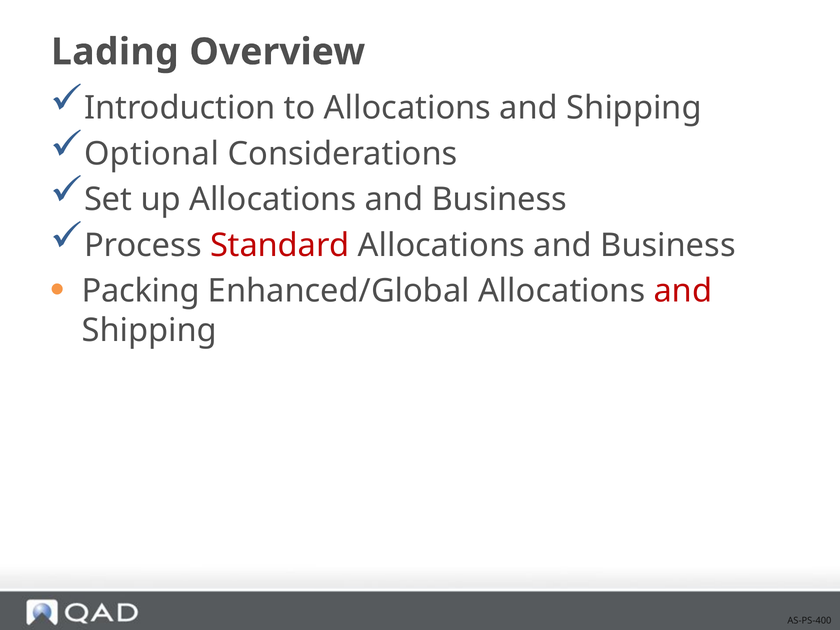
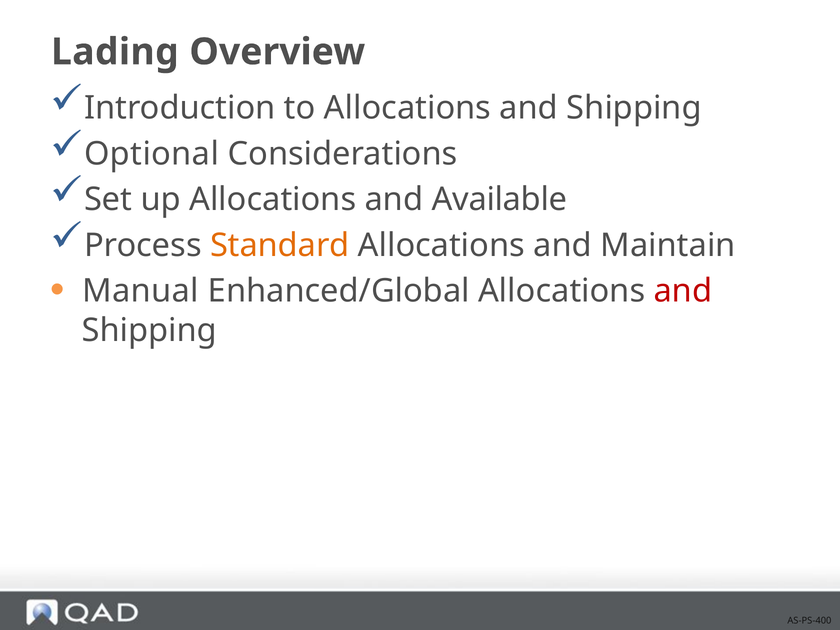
up Allocations and Business: Business -> Available
Standard colour: red -> orange
Business at (668, 245): Business -> Maintain
Packing: Packing -> Manual
